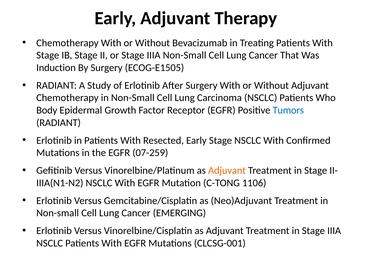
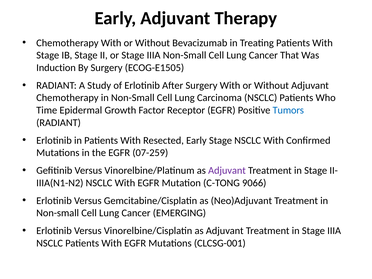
Body: Body -> Time
Adjuvant at (227, 171) colour: orange -> purple
1106: 1106 -> 9066
